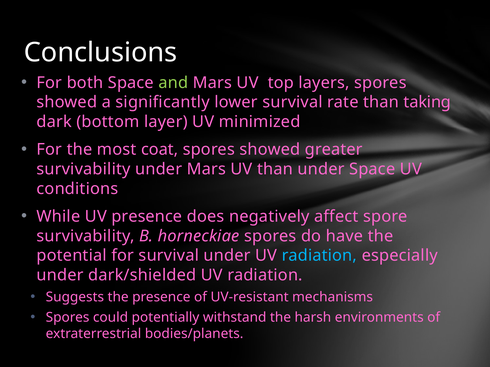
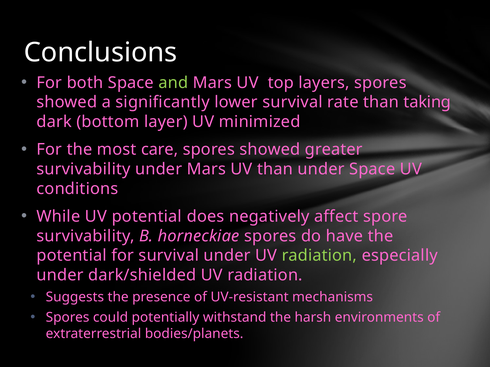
coat: coat -> care
UV presence: presence -> potential
radiation at (319, 256) colour: light blue -> light green
